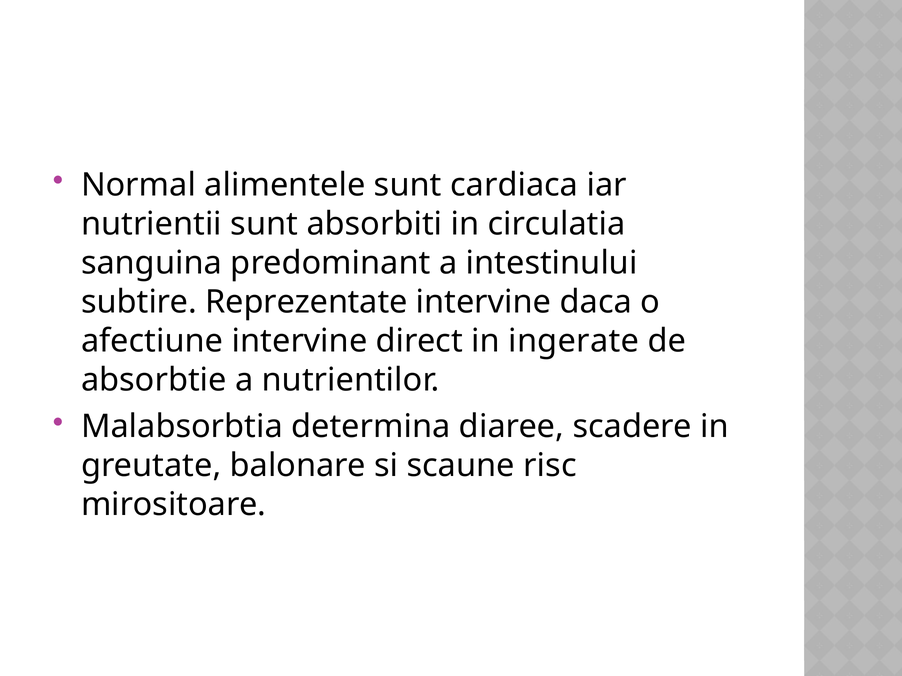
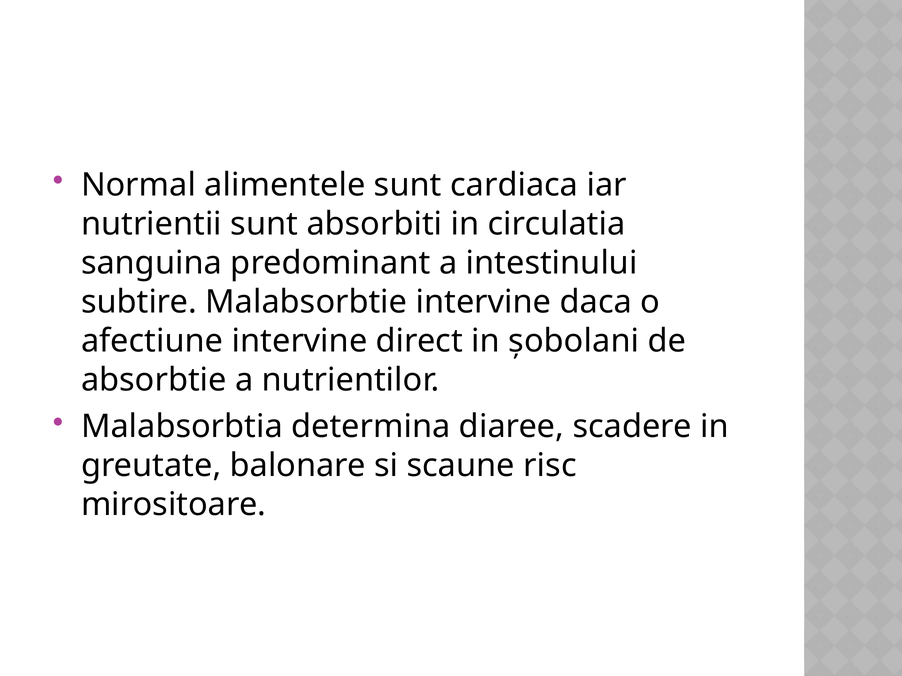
Reprezentate: Reprezentate -> Malabsorbtie
ingerate: ingerate -> șobolani
